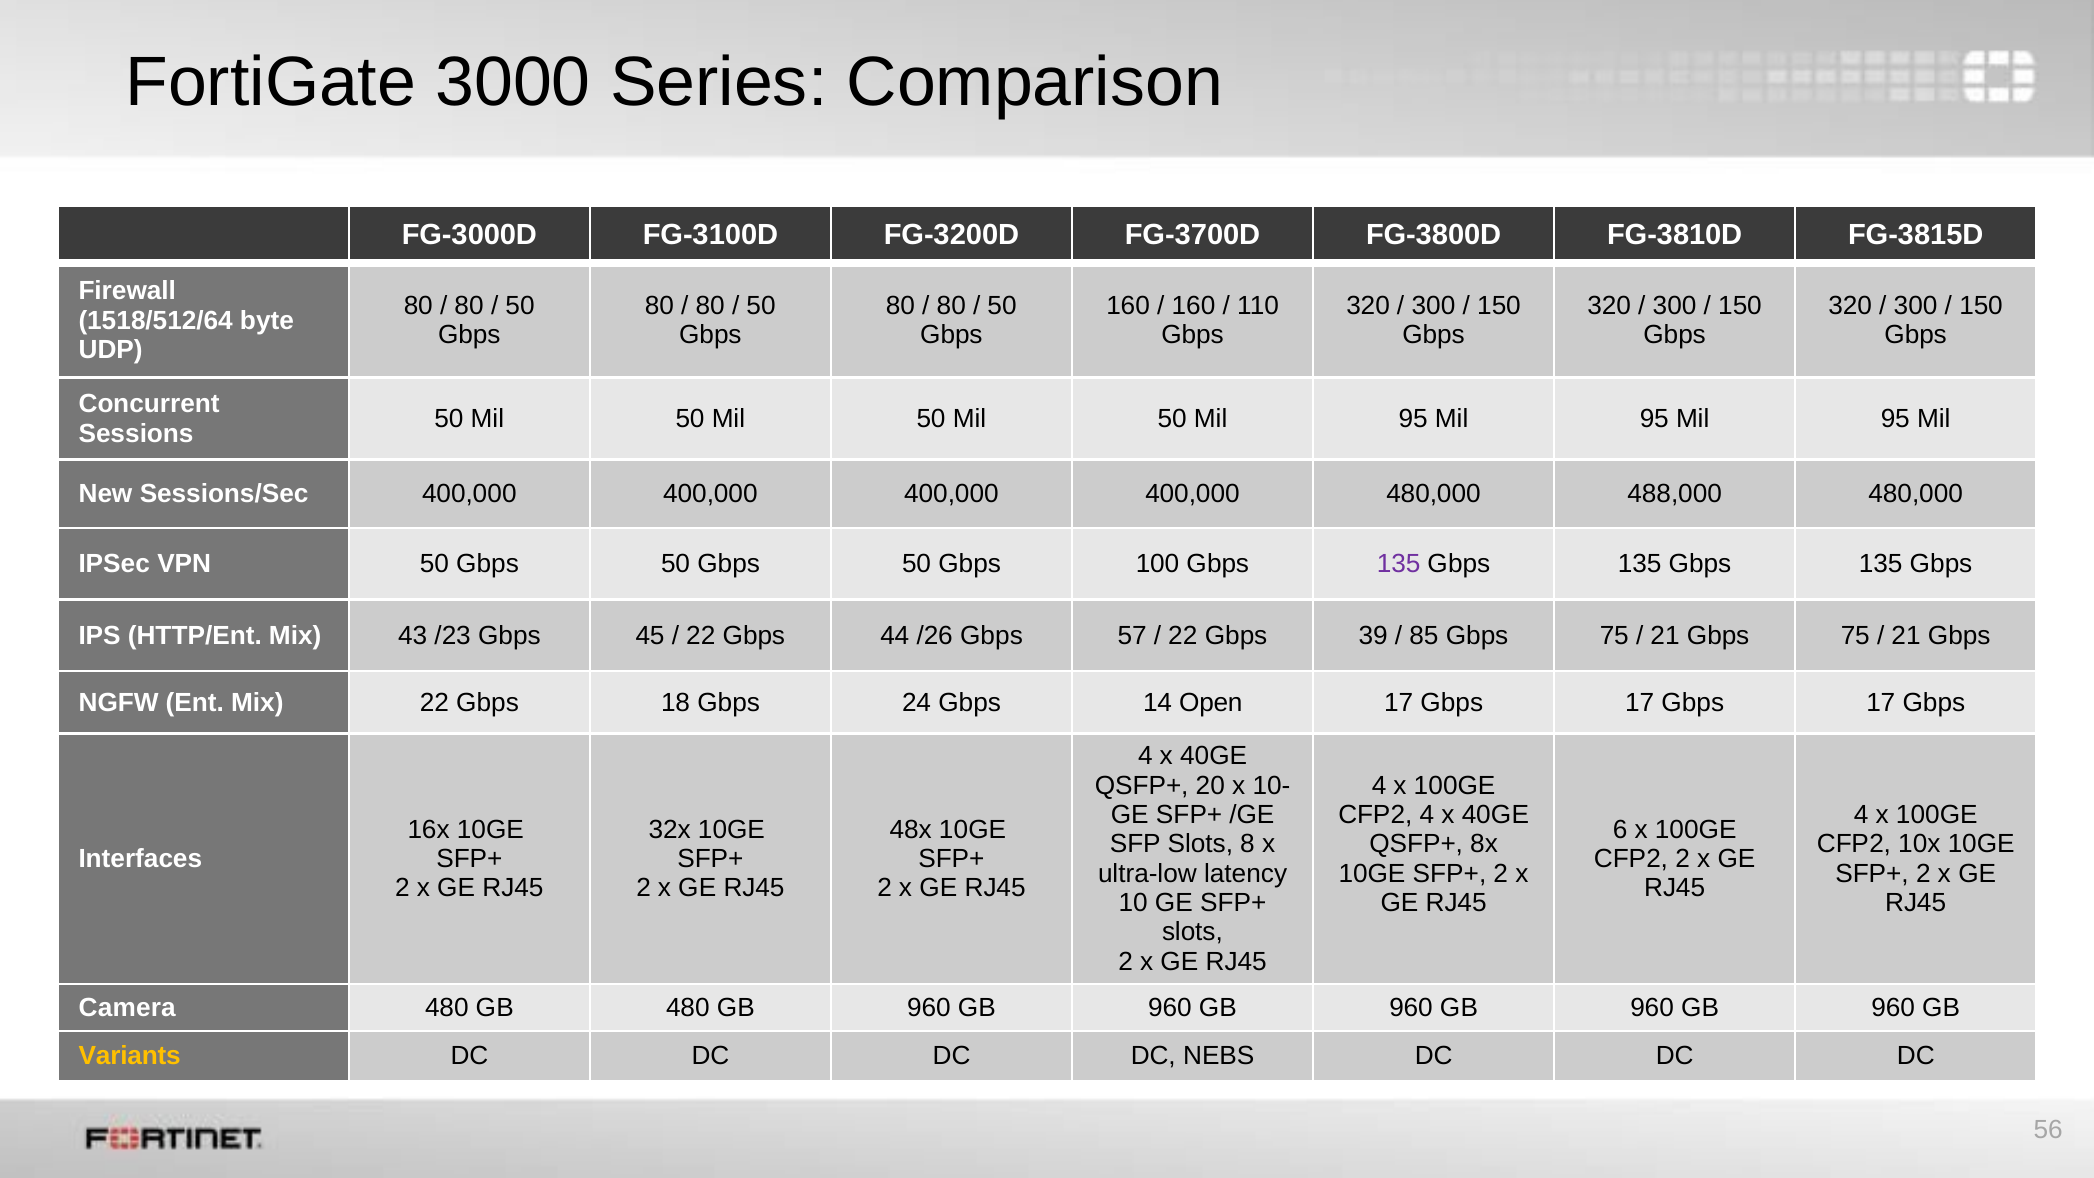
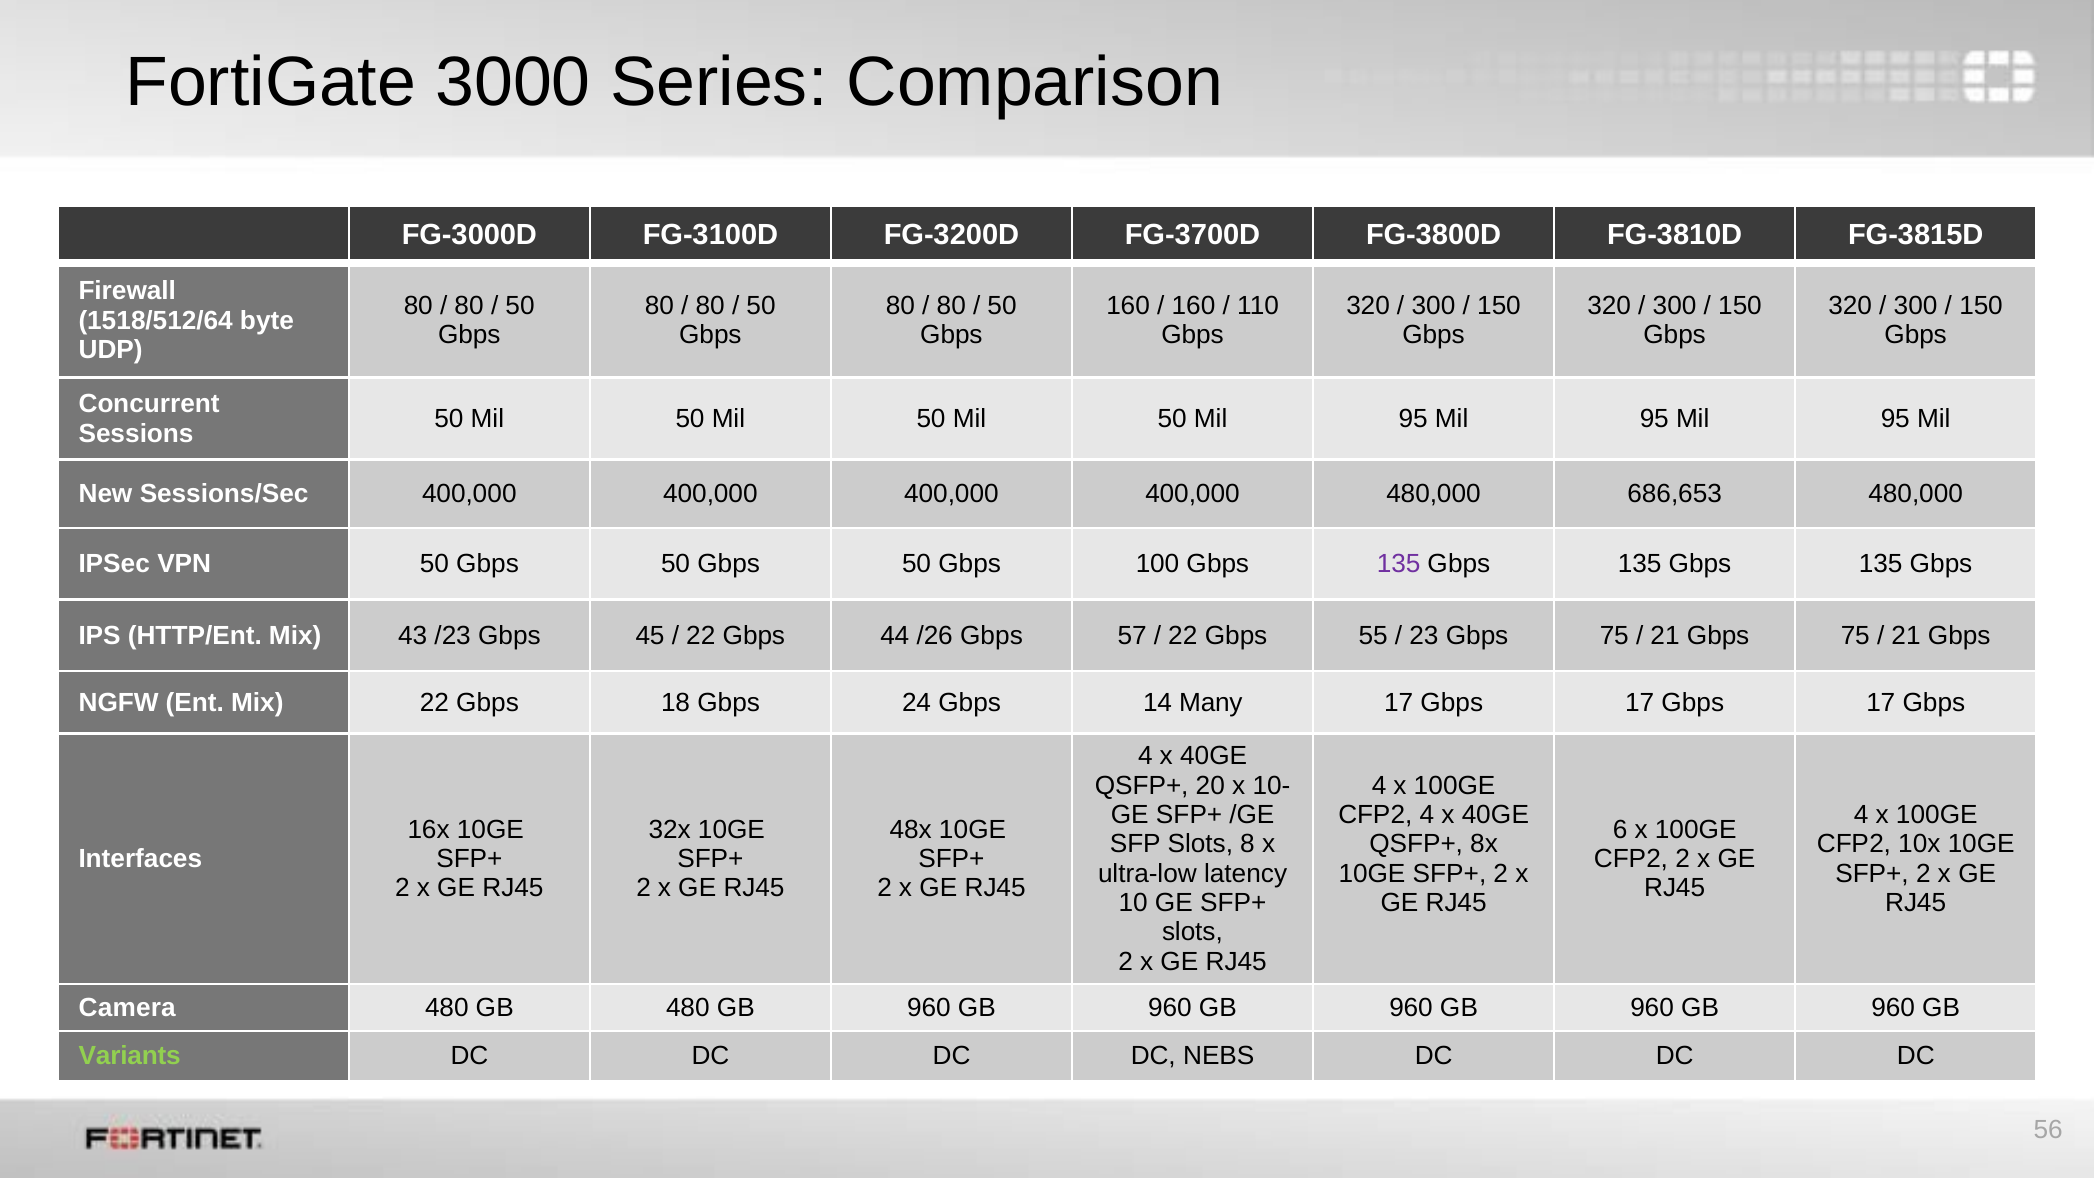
488,000: 488,000 -> 686,653
39: 39 -> 55
85: 85 -> 23
Open: Open -> Many
Variants colour: yellow -> light green
